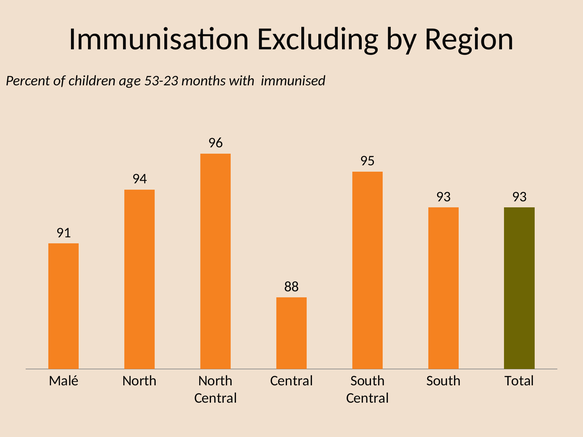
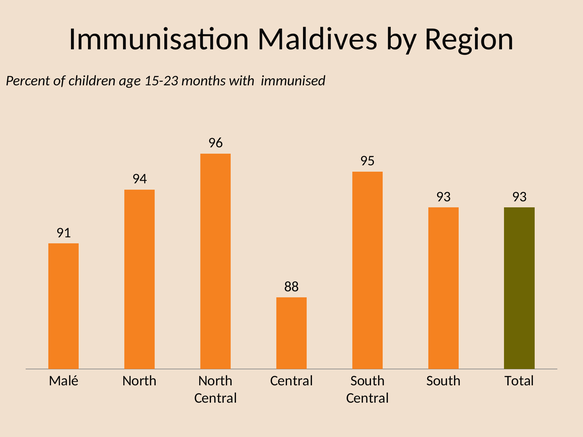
Excluding: Excluding -> Maldives
53-23: 53-23 -> 15-23
